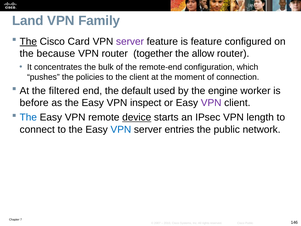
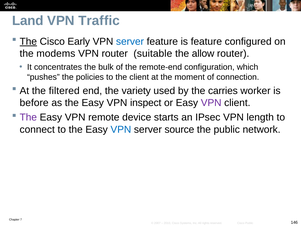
Family: Family -> Traffic
Card: Card -> Early
server at (130, 42) colour: purple -> blue
because: because -> modems
together: together -> suitable
default: default -> variety
engine: engine -> carries
The at (28, 117) colour: blue -> purple
device underline: present -> none
entries: entries -> source
